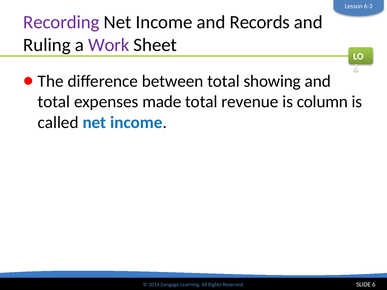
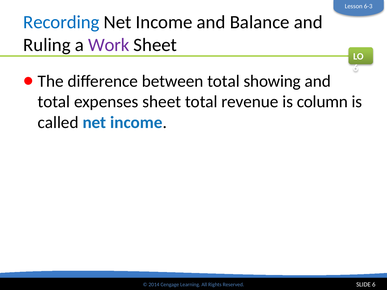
Recording colour: purple -> blue
Records: Records -> Balance
expenses made: made -> sheet
